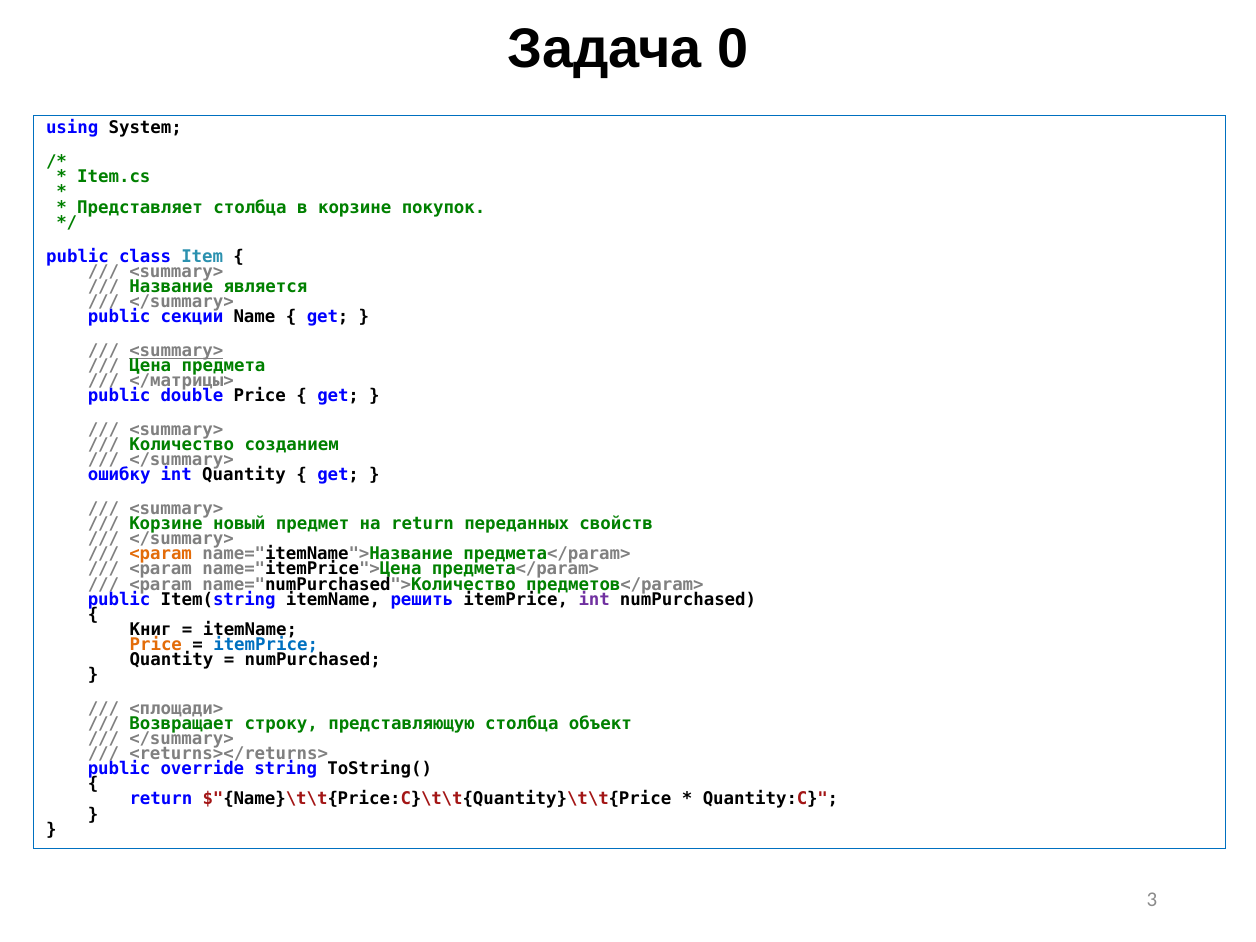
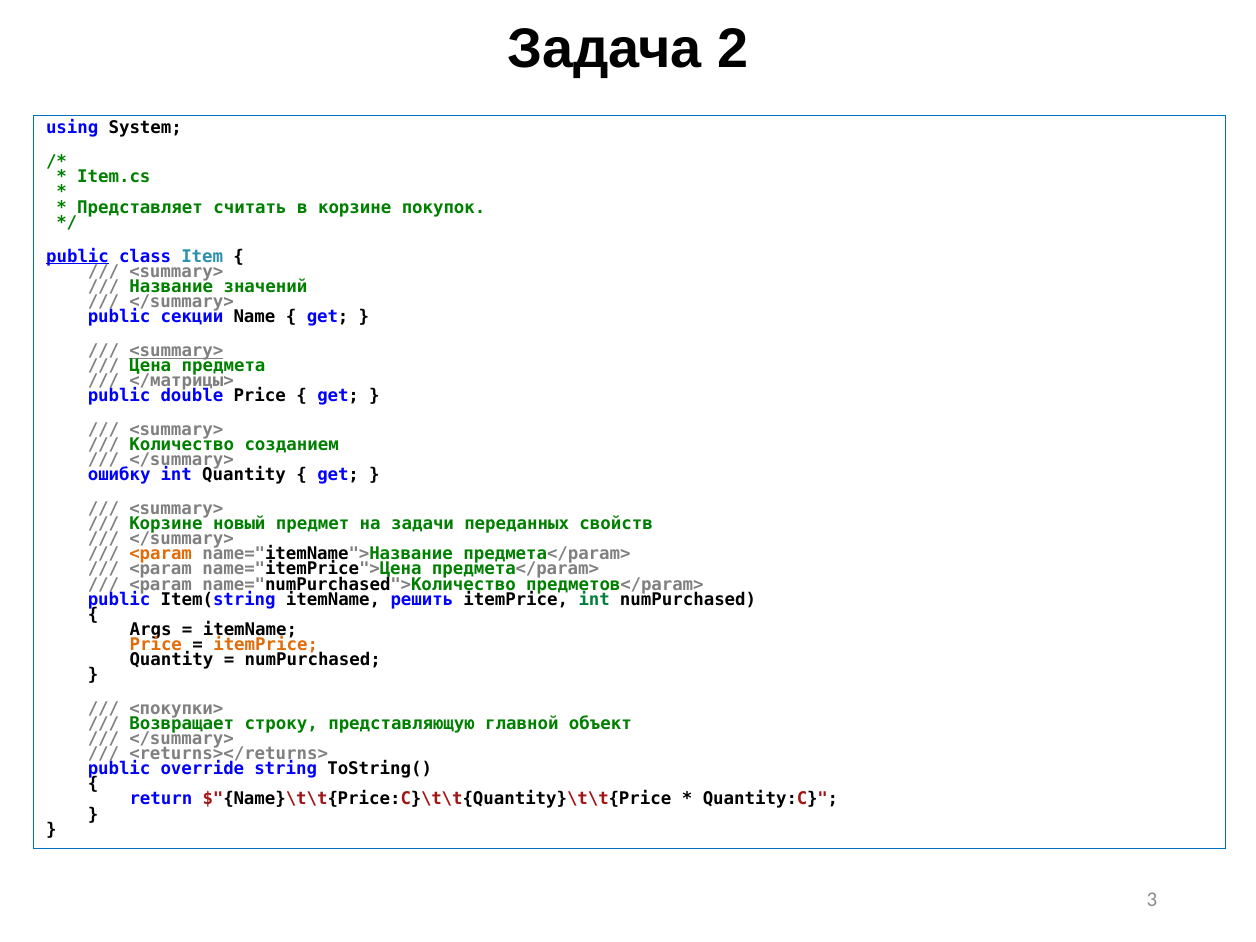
0: 0 -> 2
Представляет столбца: столбца -> считать
public at (78, 256) underline: none -> present
является: является -> значений
на return: return -> задачи
int at (594, 599) colour: purple -> green
Книг: Книг -> Args
itemPrice at (266, 645) colour: blue -> orange
<площади>: <площади> -> <покупки>
представляющую столбца: столбца -> главной
